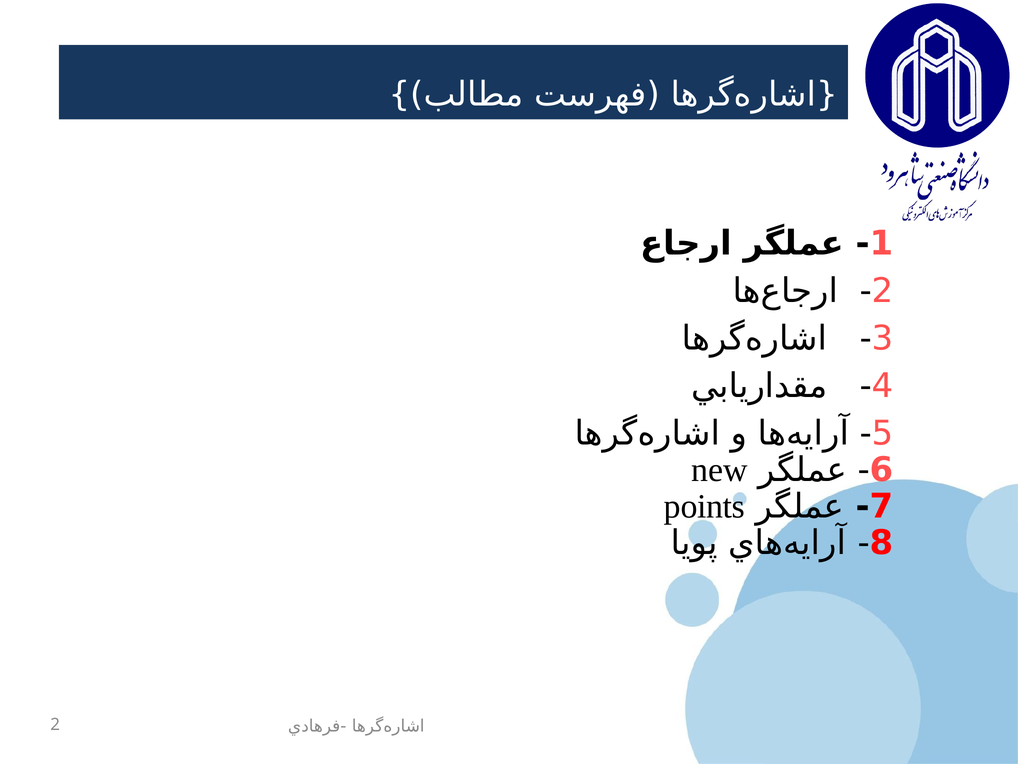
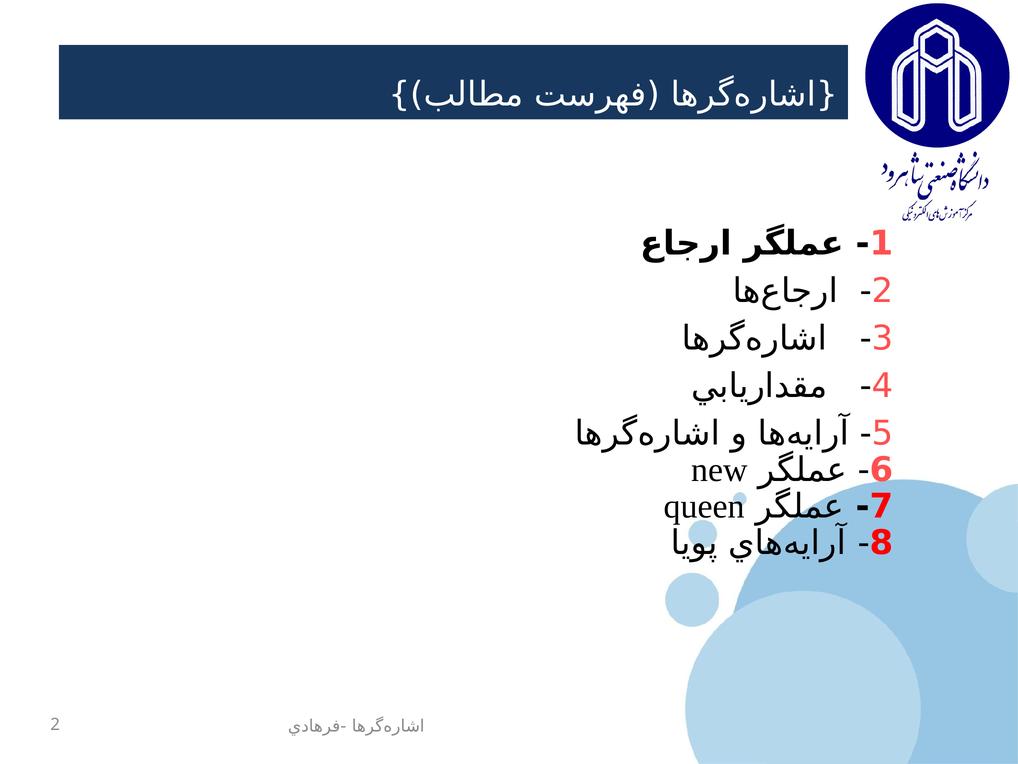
points: points -> queen
